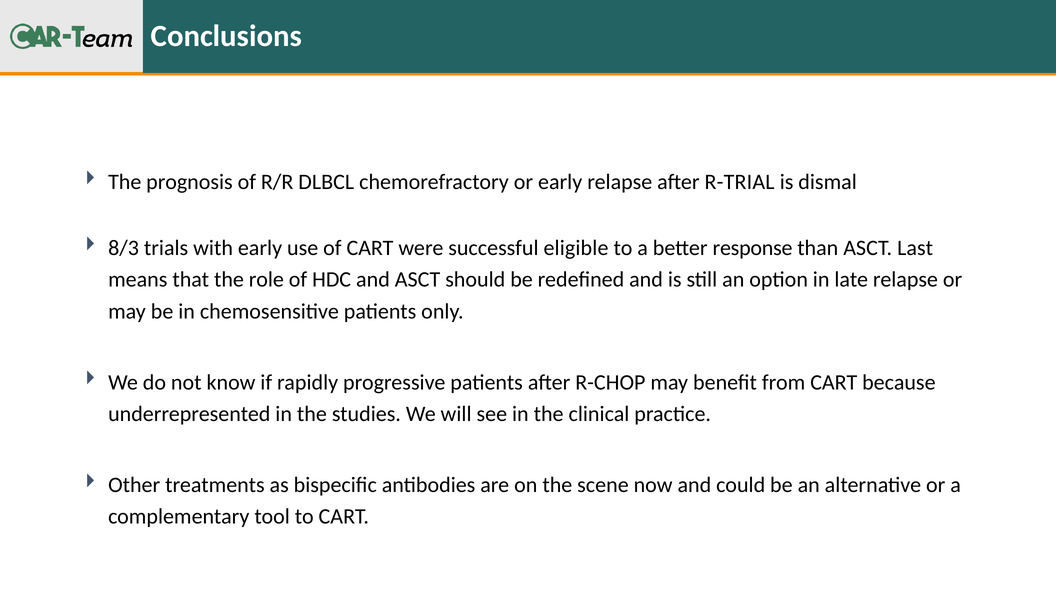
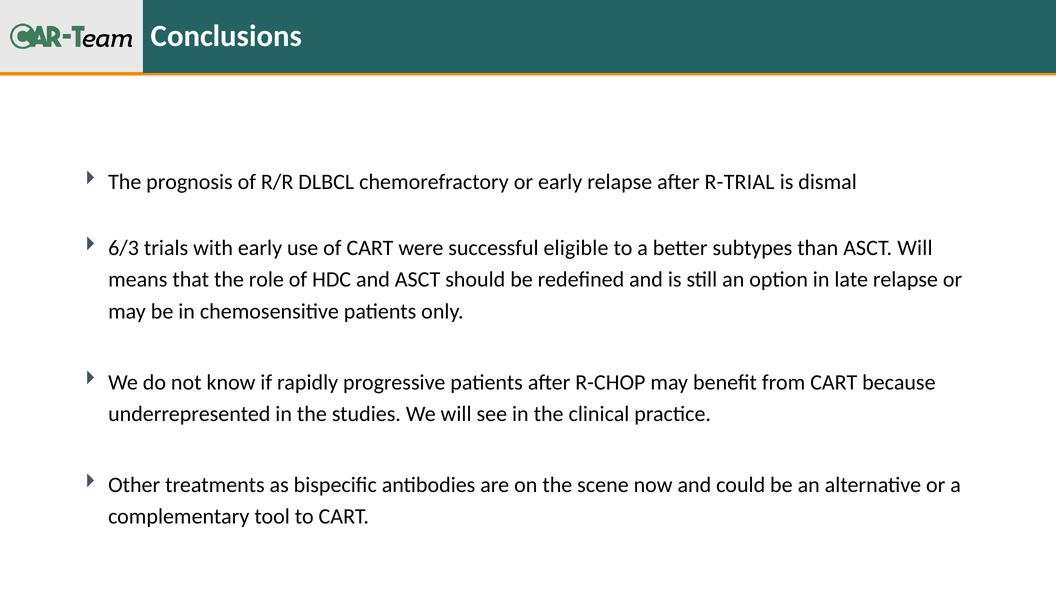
8/3: 8/3 -> 6/3
response: response -> subtypes
ASCT Last: Last -> Will
